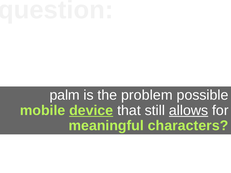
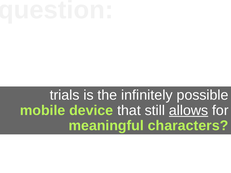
palm: palm -> trials
problem: problem -> infinitely
device underline: present -> none
